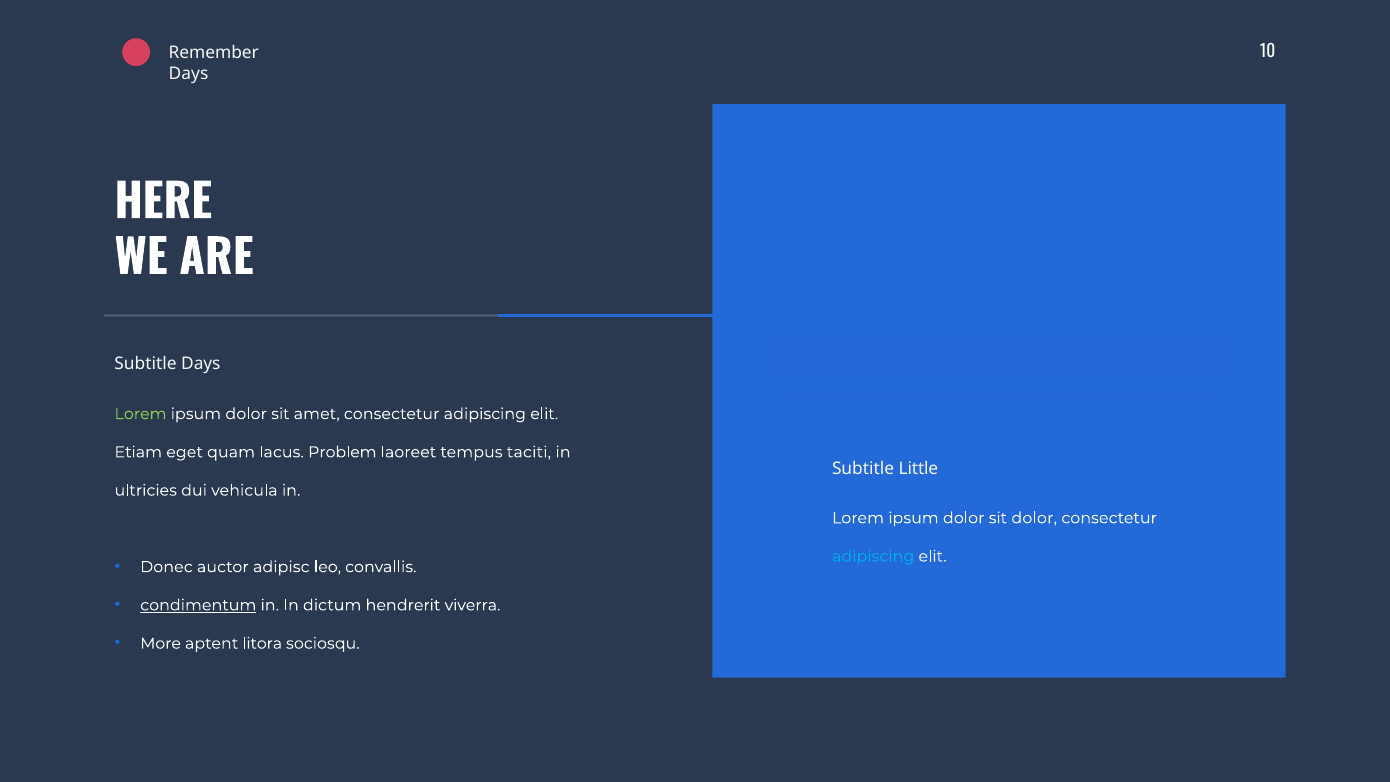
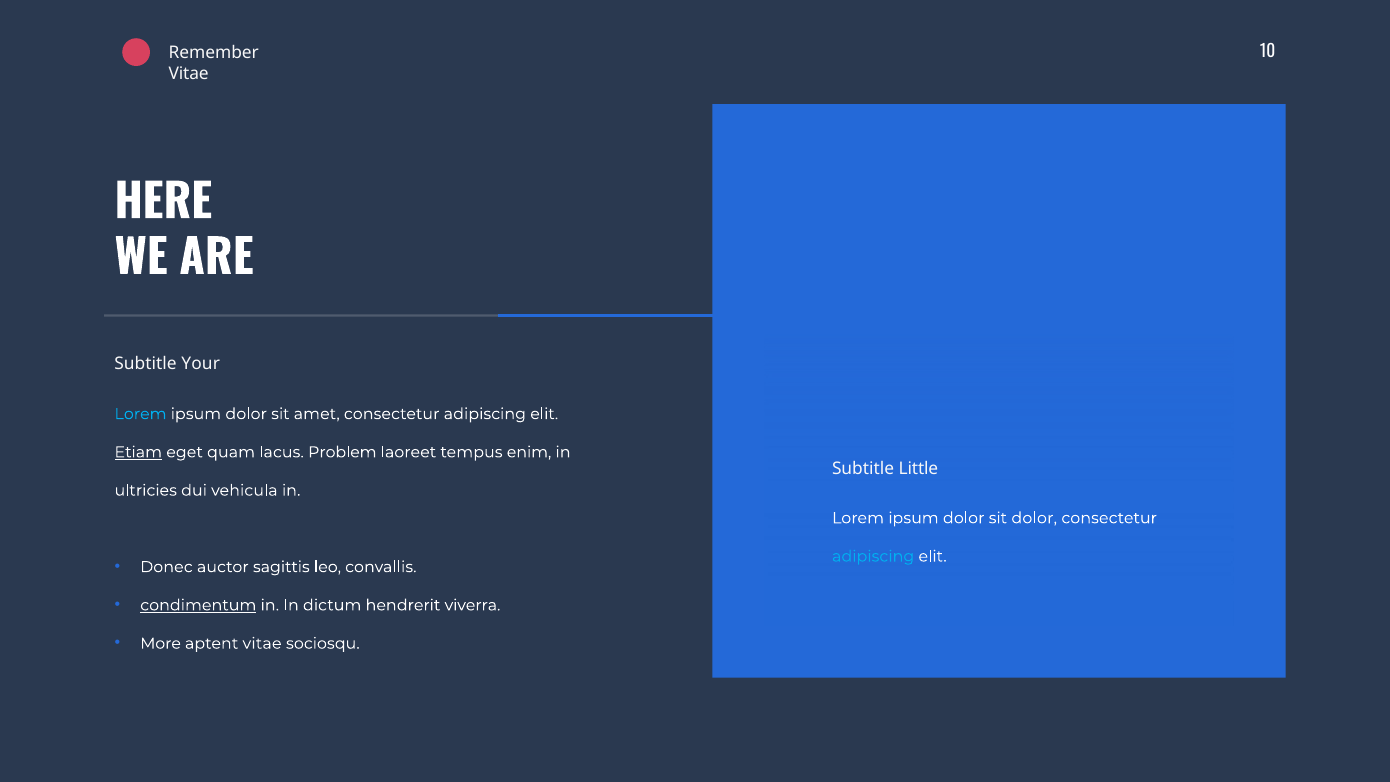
Days at (188, 74): Days -> Vitae
Subtitle Days: Days -> Your
Lorem at (141, 414) colour: light green -> light blue
Etiam underline: none -> present
taciti: taciti -> enim
adipisc: adipisc -> sagittis
aptent litora: litora -> vitae
